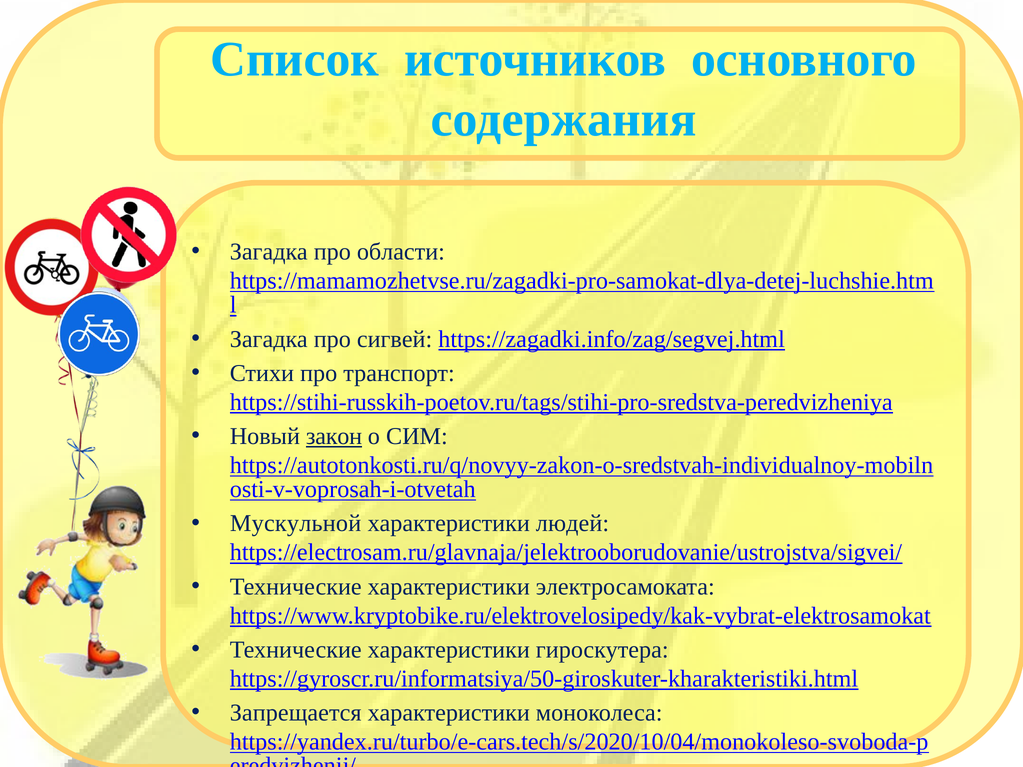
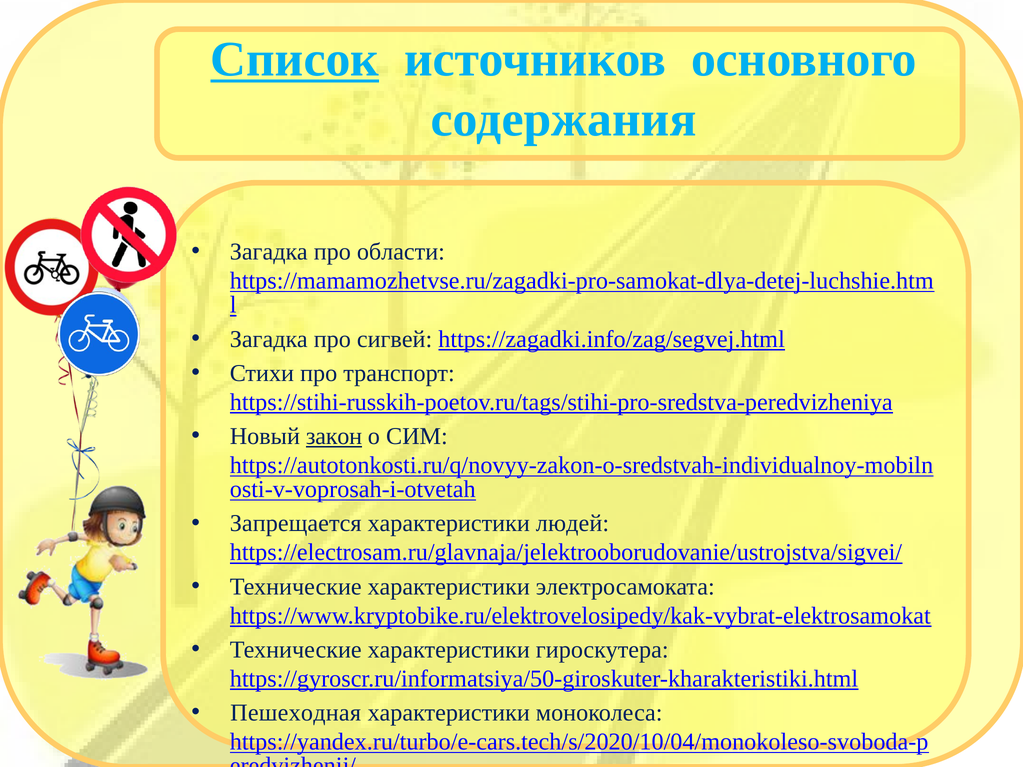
Список underline: none -> present
Мускульной: Мускульной -> Запрещается
Запрещается: Запрещается -> Пешеходная
